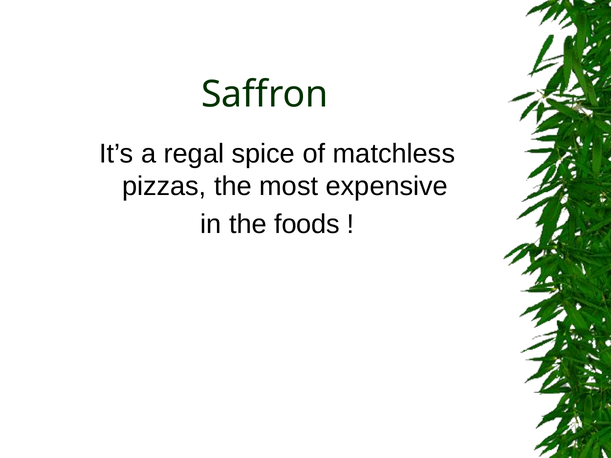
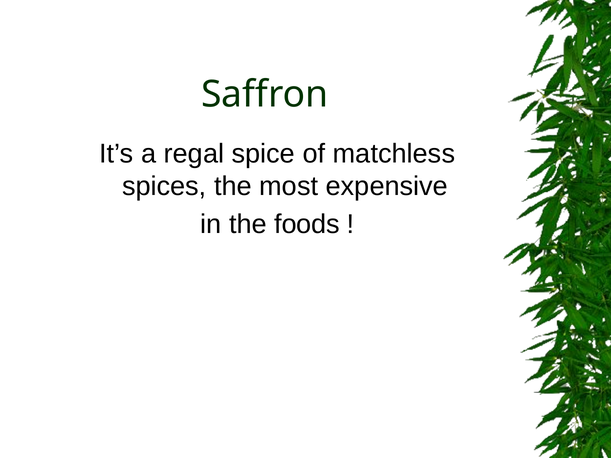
pizzas: pizzas -> spices
